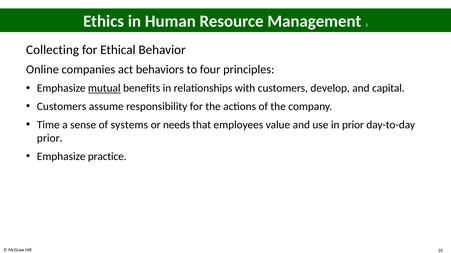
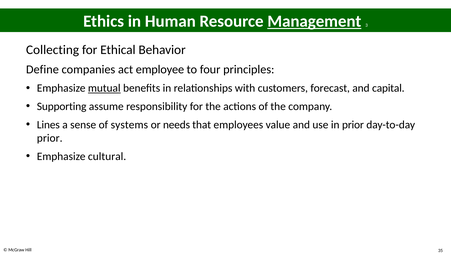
Management underline: none -> present
Online: Online -> Define
behaviors: behaviors -> employee
develop: develop -> forecast
Customers at (62, 107): Customers -> Supporting
Time: Time -> Lines
practice: practice -> cultural
